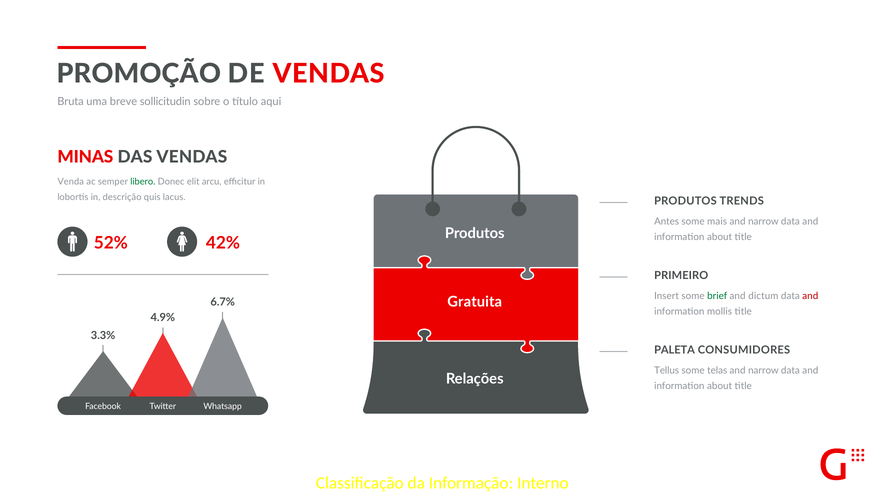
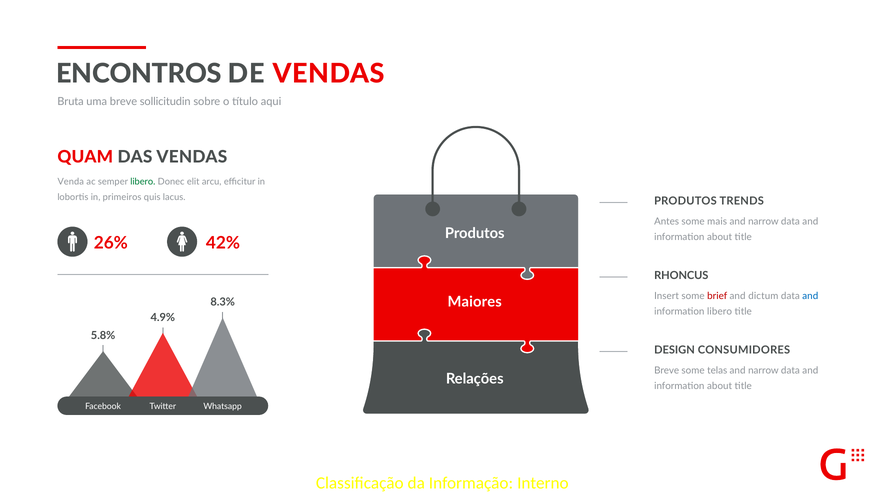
PROMOÇÃO: PROMOÇÃO -> ENCONTROS
MINAS: MINAS -> QUAM
descrição: descrição -> primeiros
52%: 52% -> 26%
PRIMEIRO: PRIMEIRO -> RHONCUS
brief colour: green -> red
and at (810, 296) colour: red -> blue
Gratuita: Gratuita -> Maiores
6.7%: 6.7% -> 8.3%
information mollis: mollis -> libero
3.3%: 3.3% -> 5.8%
PALETA: PALETA -> DESIGN
Tellus at (667, 371): Tellus -> Breve
